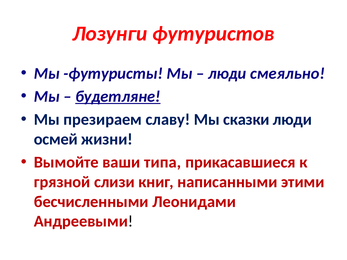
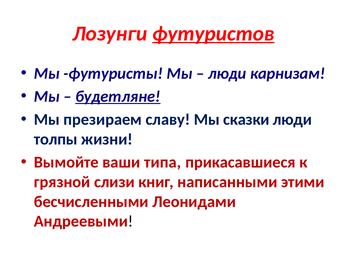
футуристов underline: none -> present
смеяльно: смеяльно -> карнизам
осмей: осмей -> толпы
